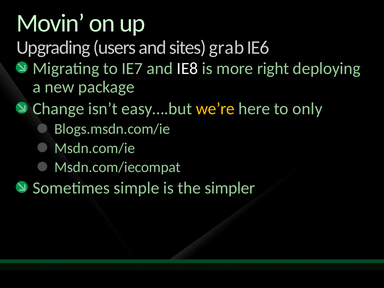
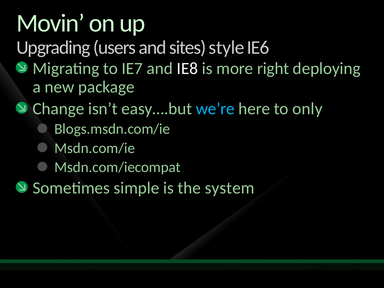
grab: grab -> style
we’re colour: yellow -> light blue
simpler: simpler -> system
